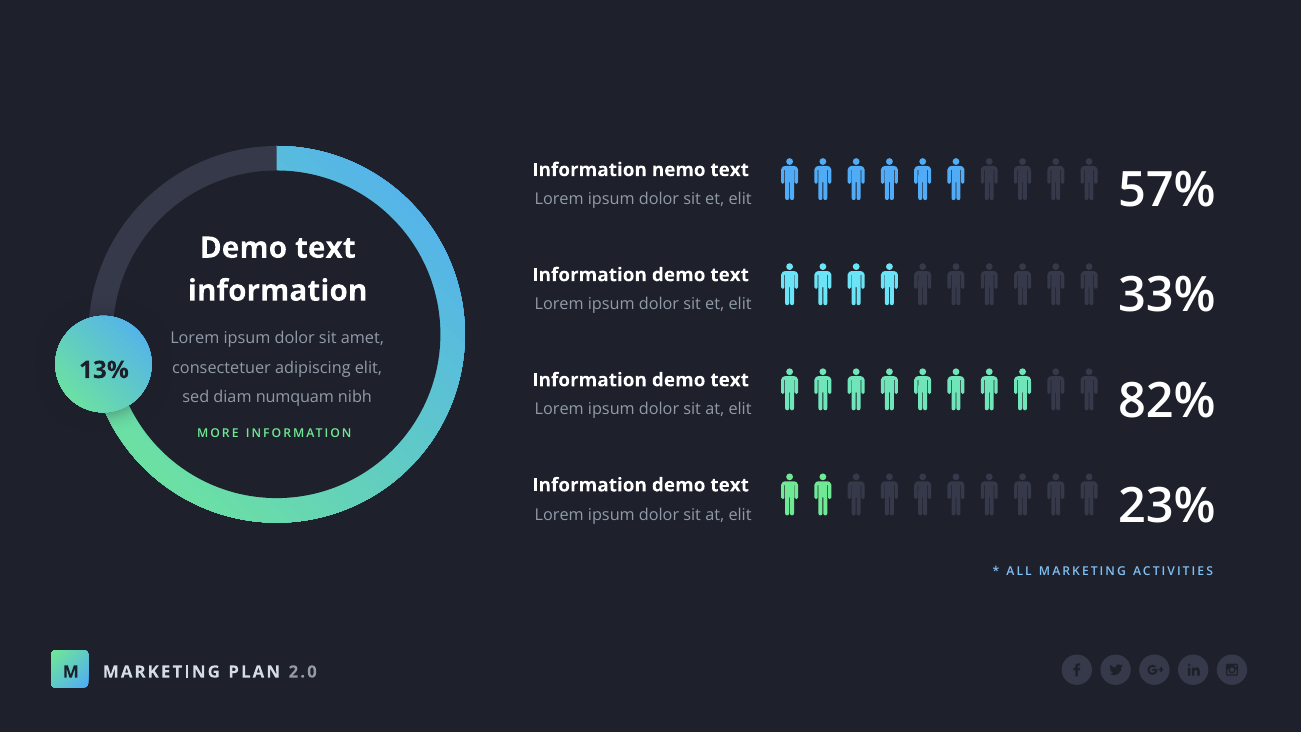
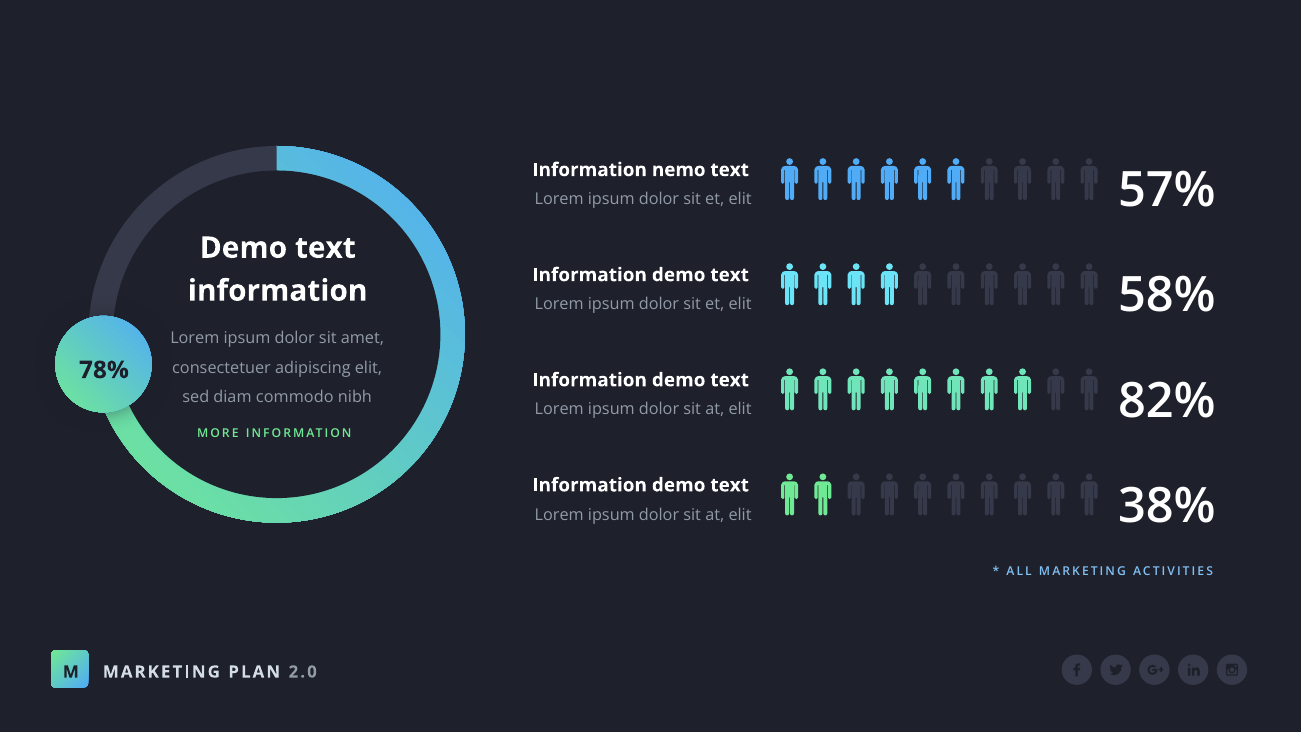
33%: 33% -> 58%
13%: 13% -> 78%
numquam: numquam -> commodo
23%: 23% -> 38%
